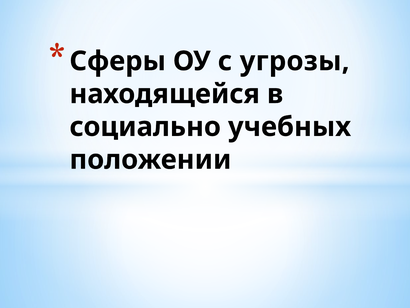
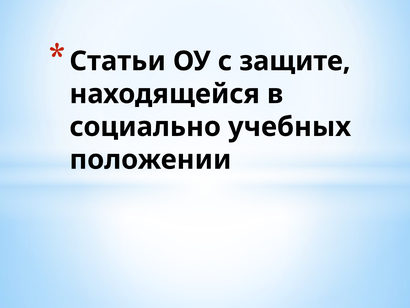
Сферы: Сферы -> Статьи
угрозы: угрозы -> защите
